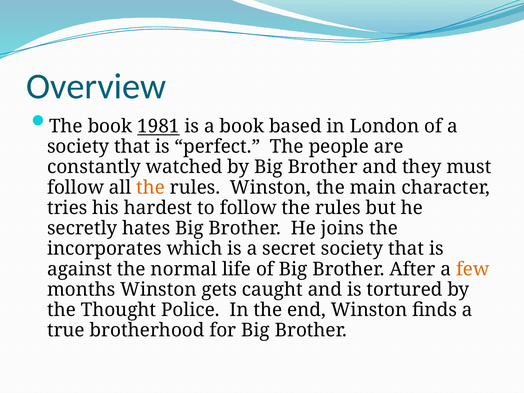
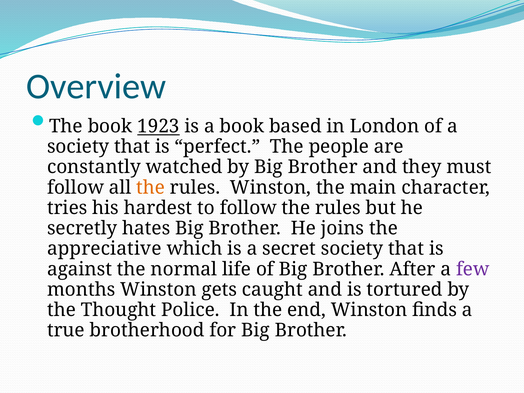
1981: 1981 -> 1923
incorporates: incorporates -> appreciative
few colour: orange -> purple
